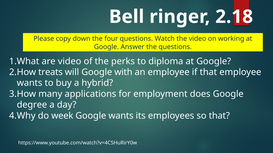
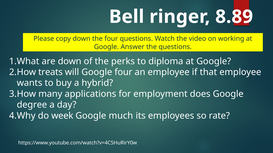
2.18: 2.18 -> 8.89
are video: video -> down
Google with: with -> four
Google wants: wants -> much
so that: that -> rate
